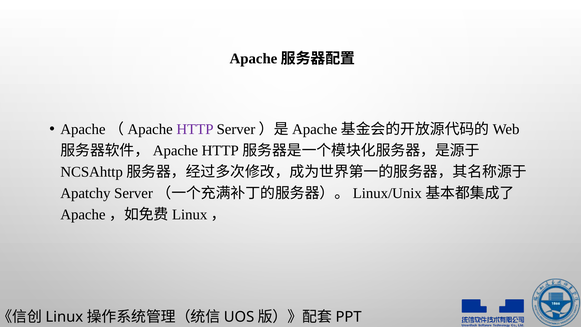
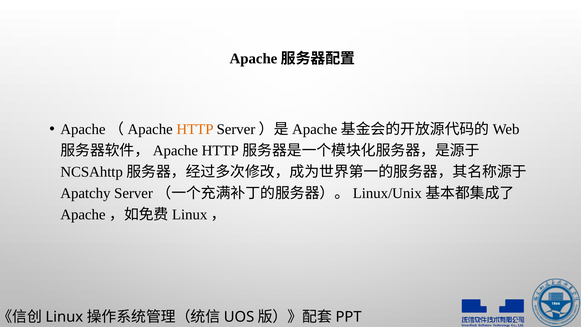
HTTP colour: purple -> orange
